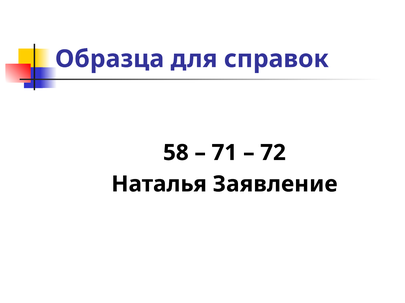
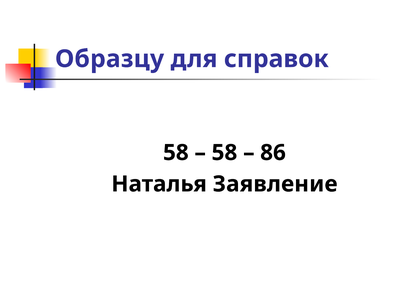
Образца: Образца -> Образцу
71 at (224, 153): 71 -> 58
72: 72 -> 86
